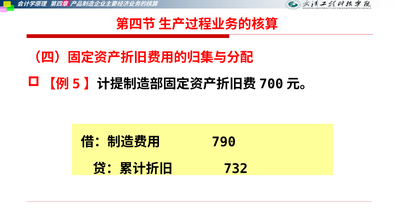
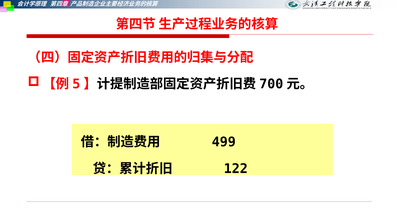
790: 790 -> 499
732: 732 -> 122
